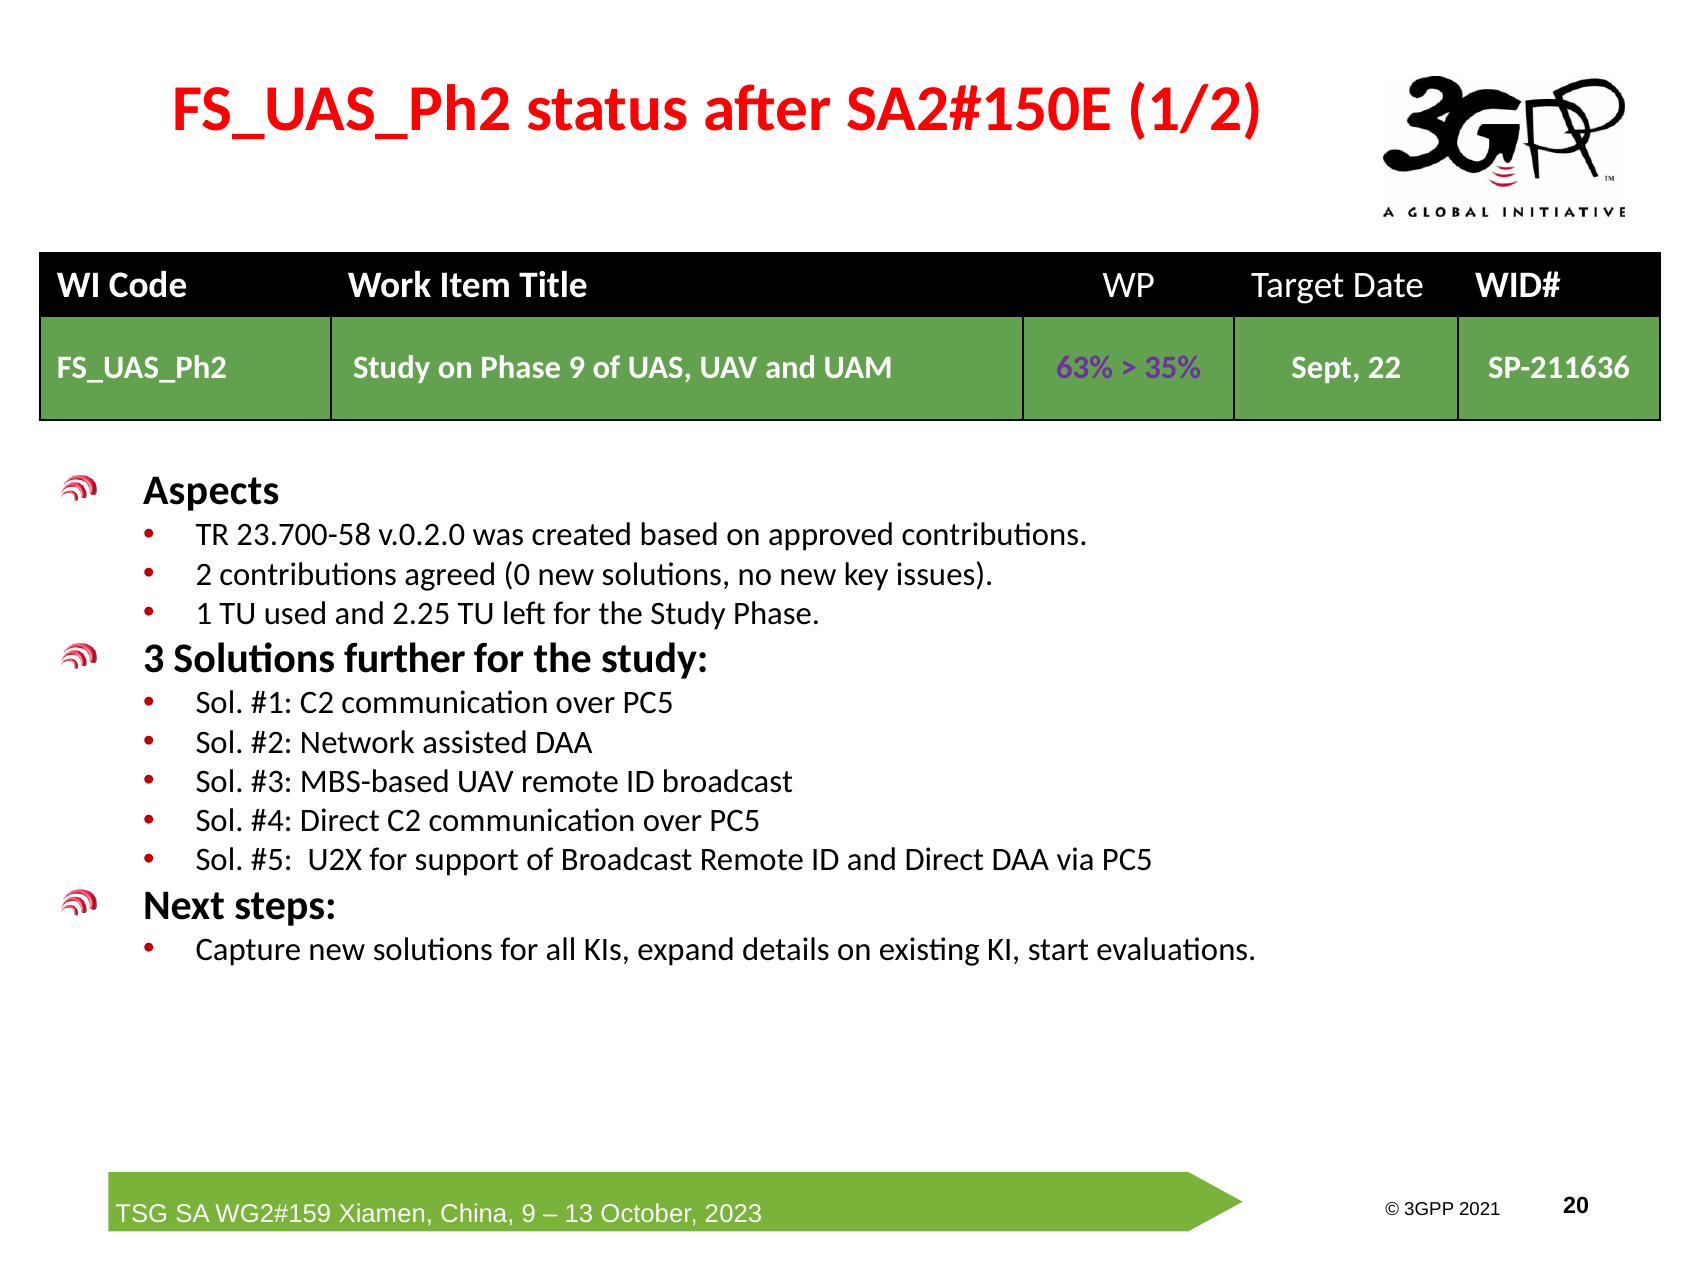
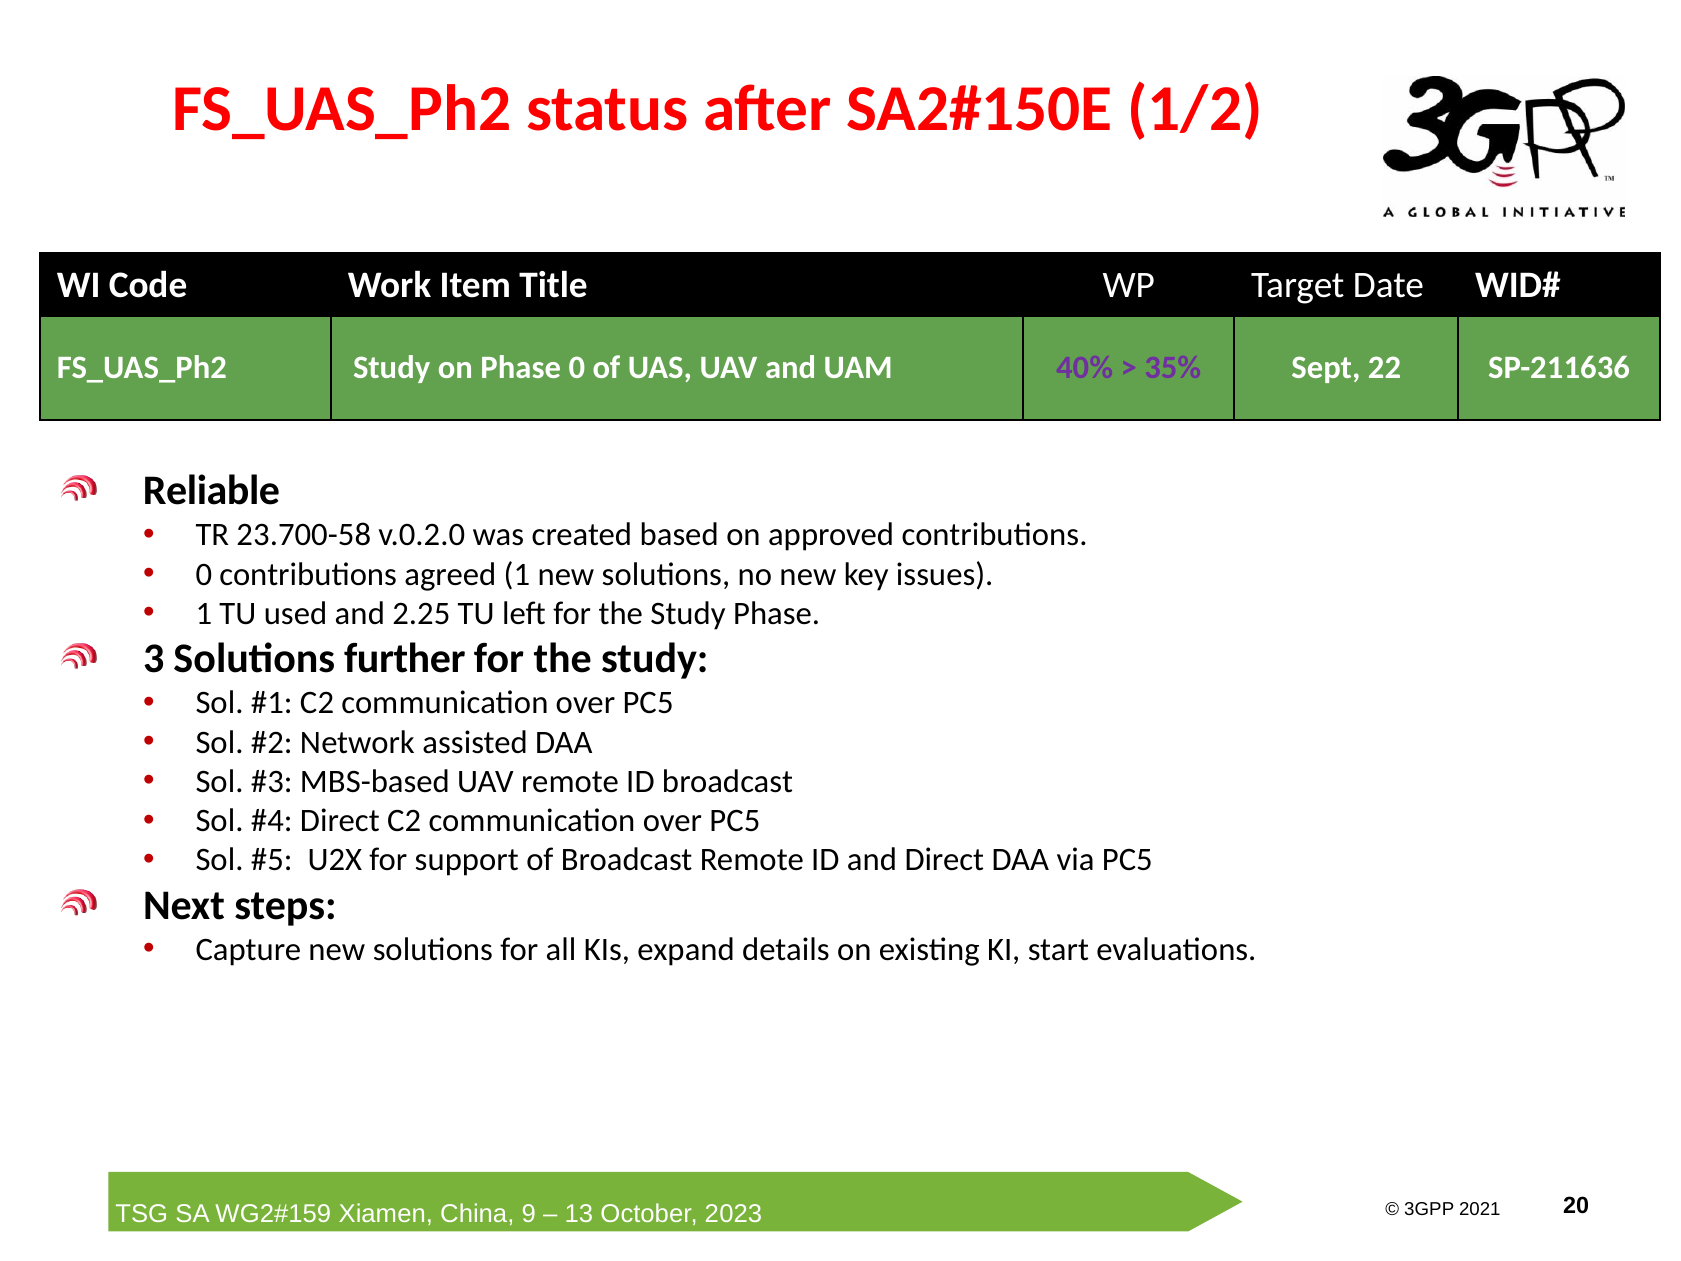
Phase 9: 9 -> 0
63%: 63% -> 40%
Aspects: Aspects -> Reliable
2 at (204, 574): 2 -> 0
agreed 0: 0 -> 1
